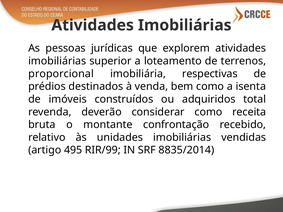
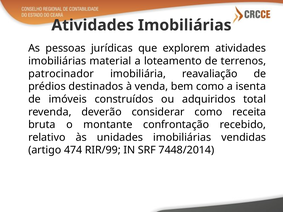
superior: superior -> material
proporcional: proporcional -> patrocinador
respectivas: respectivas -> reavaliação
495: 495 -> 474
8835/2014: 8835/2014 -> 7448/2014
